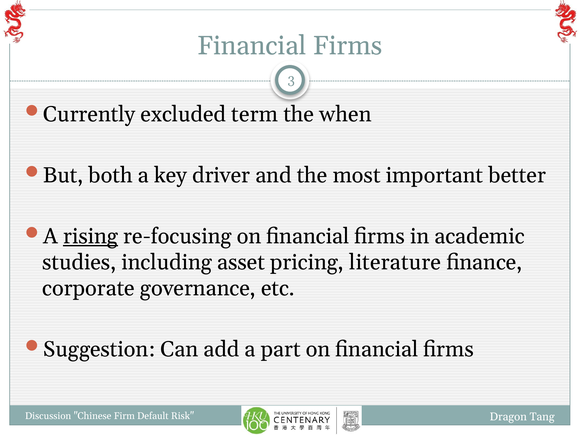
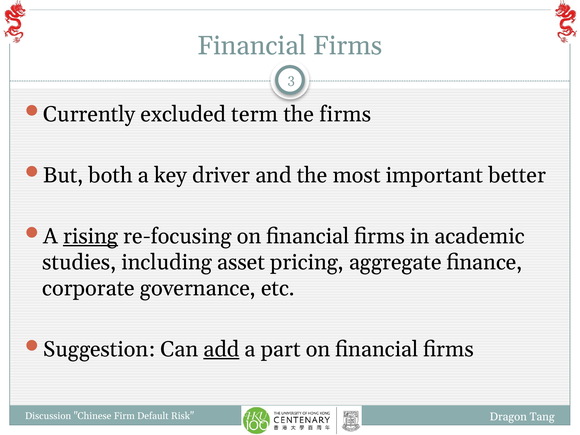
the when: when -> firms
literature: literature -> aggregate
add underline: none -> present
